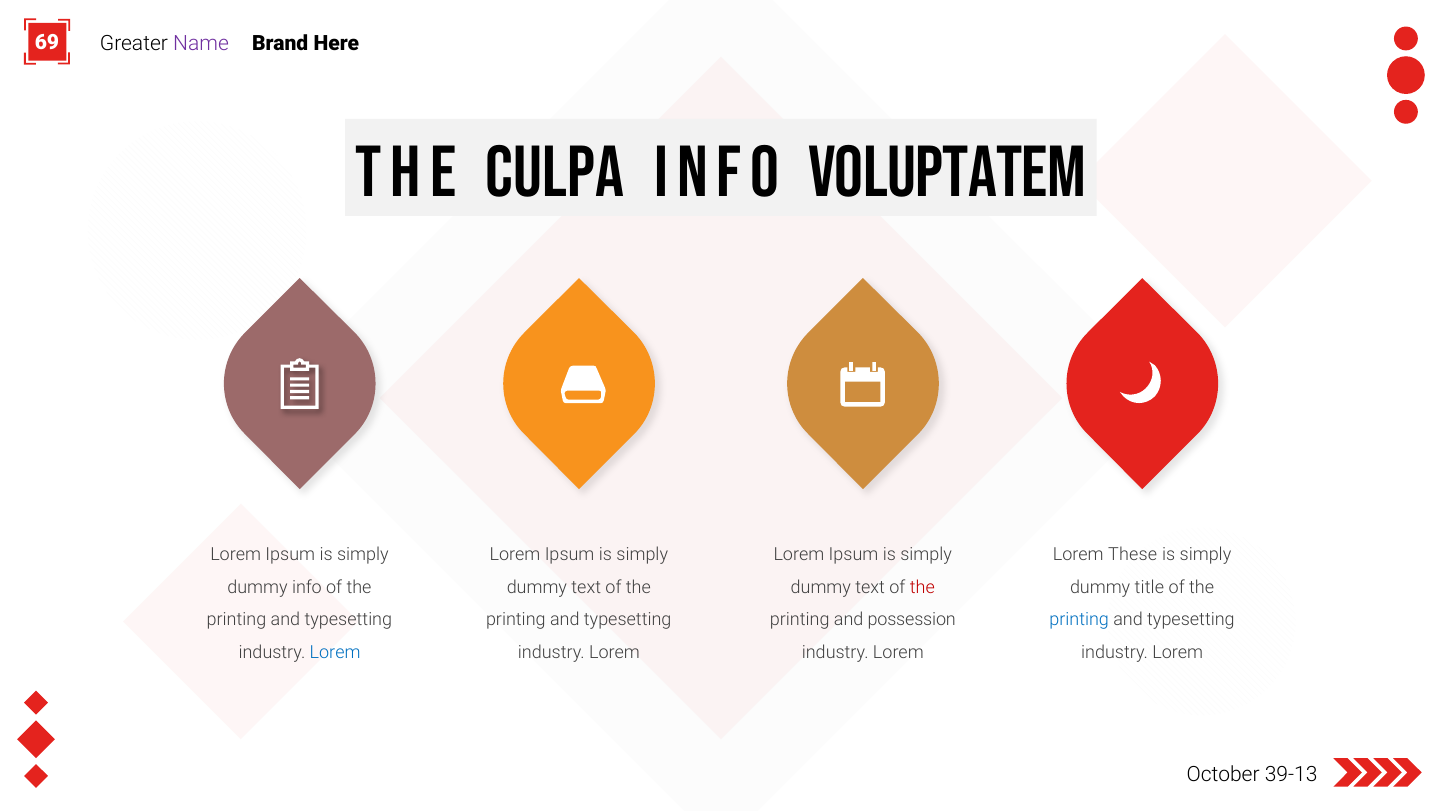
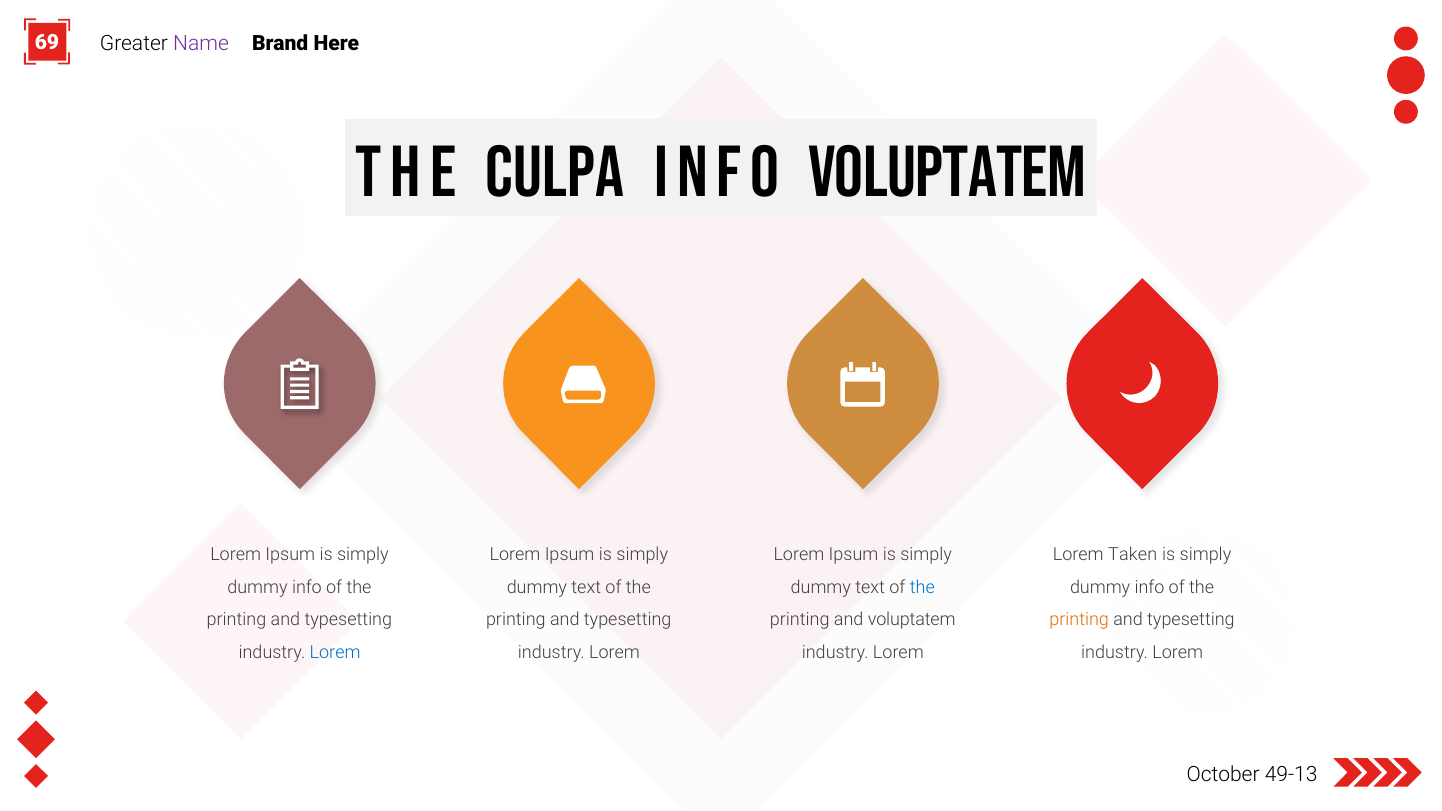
These: These -> Taken
the at (922, 588) colour: red -> blue
title at (1149, 588): title -> info
and possession: possession -> voluptatem
printing at (1079, 620) colour: blue -> orange
39-13: 39-13 -> 49-13
